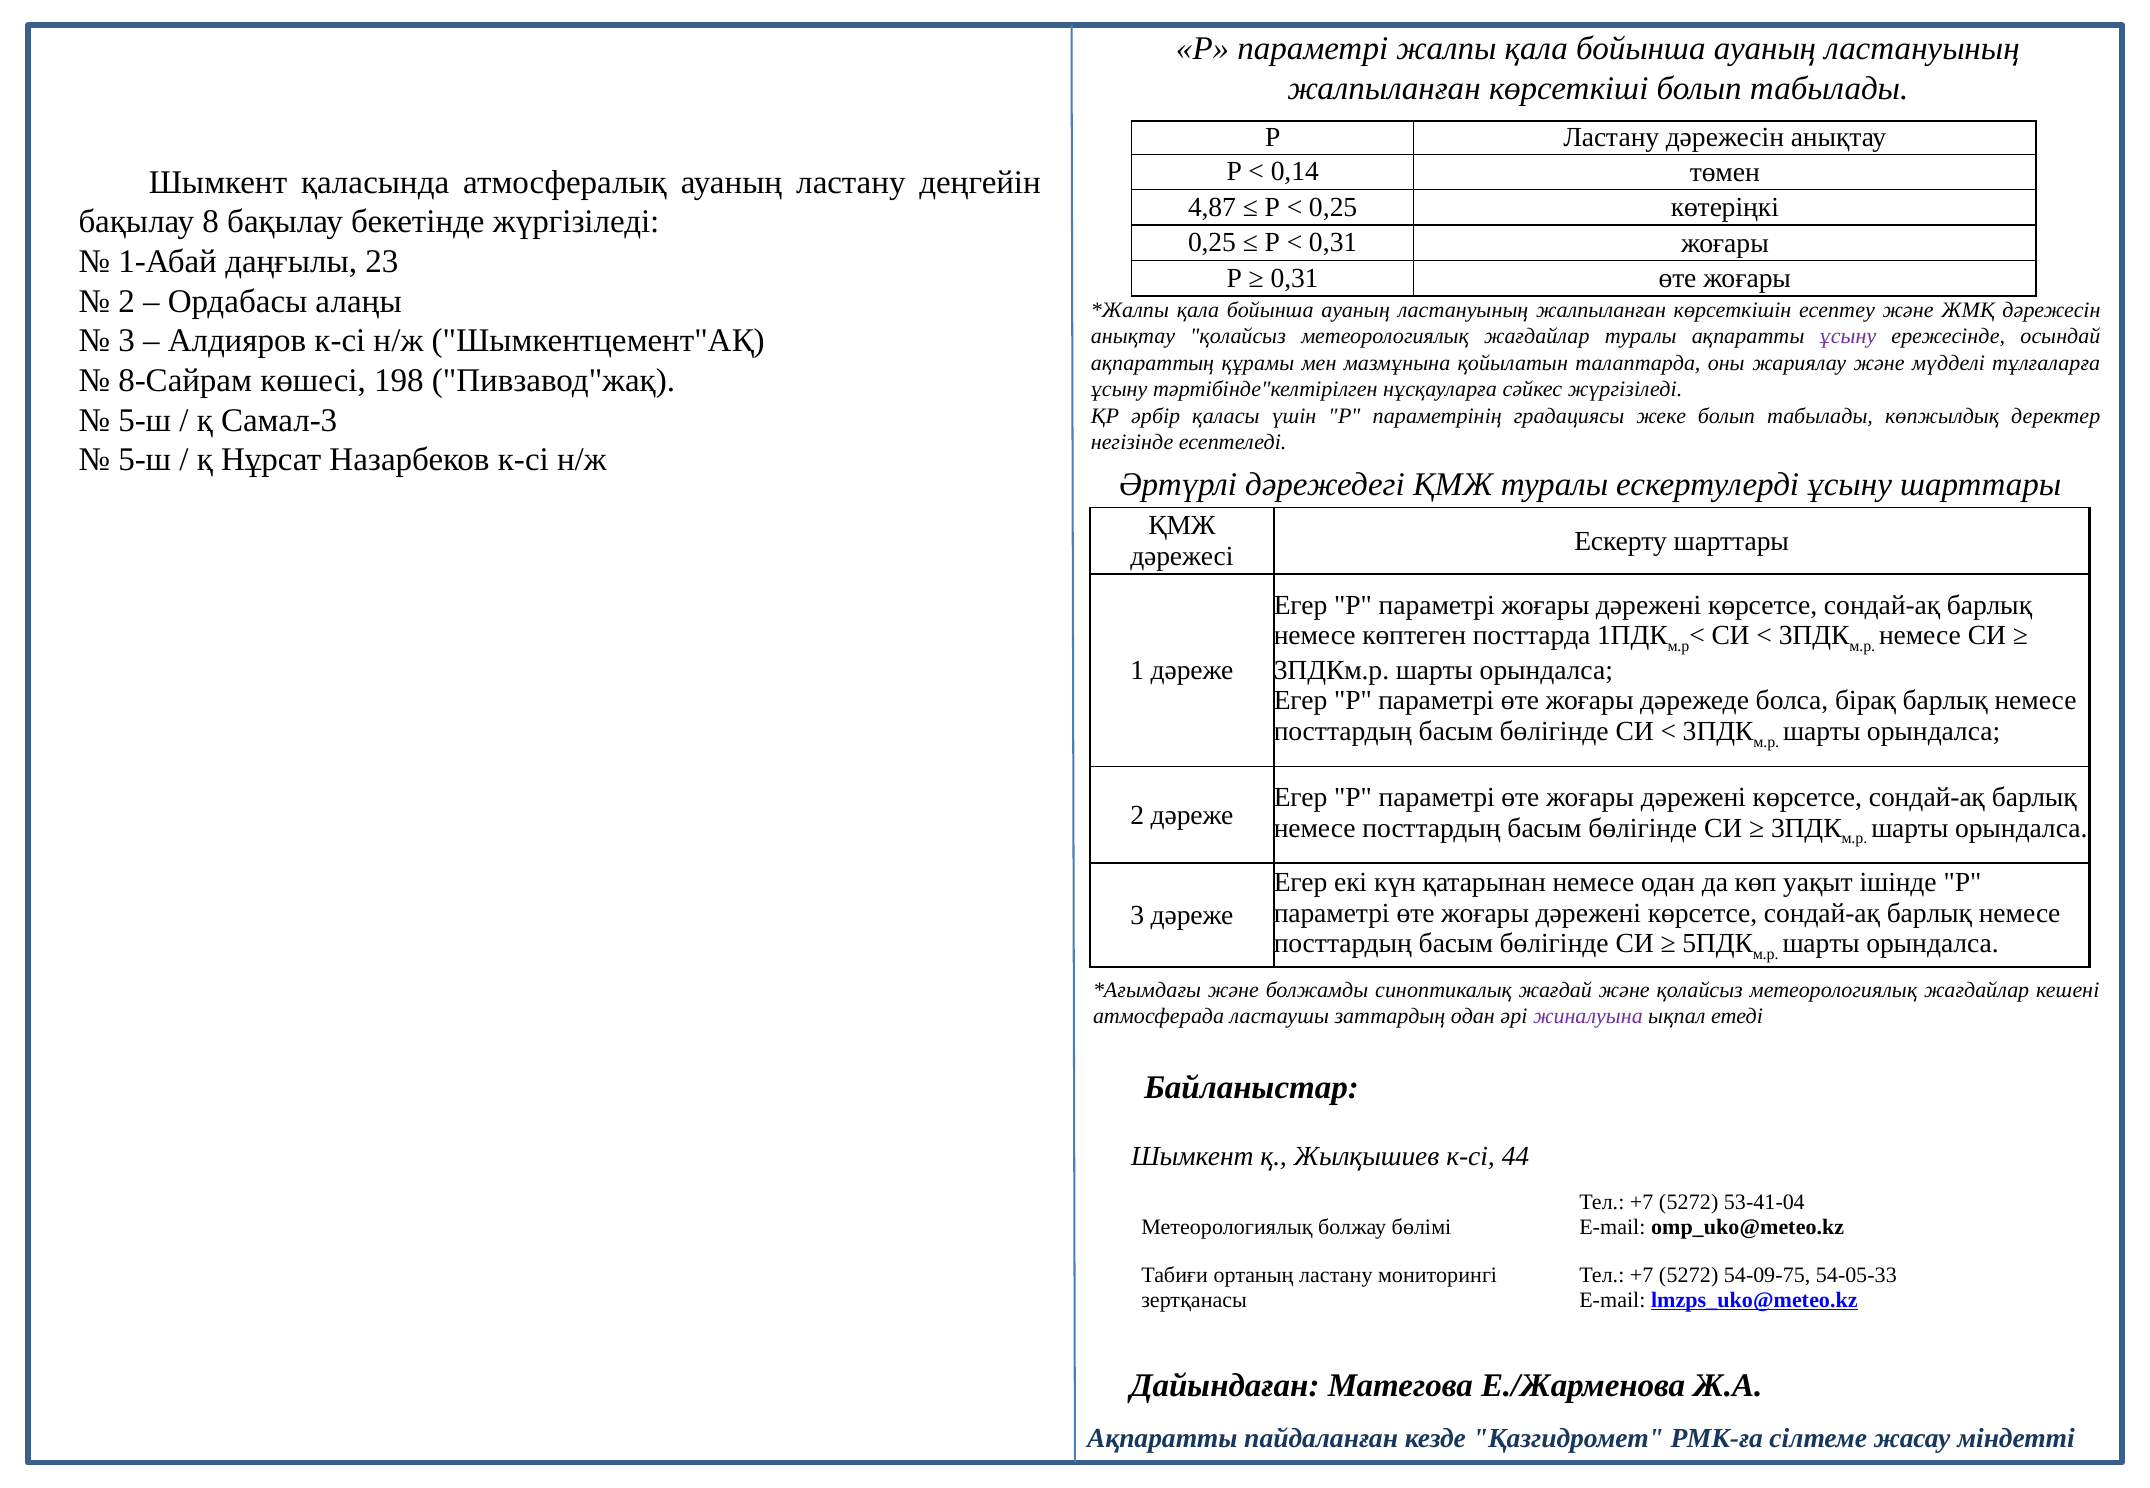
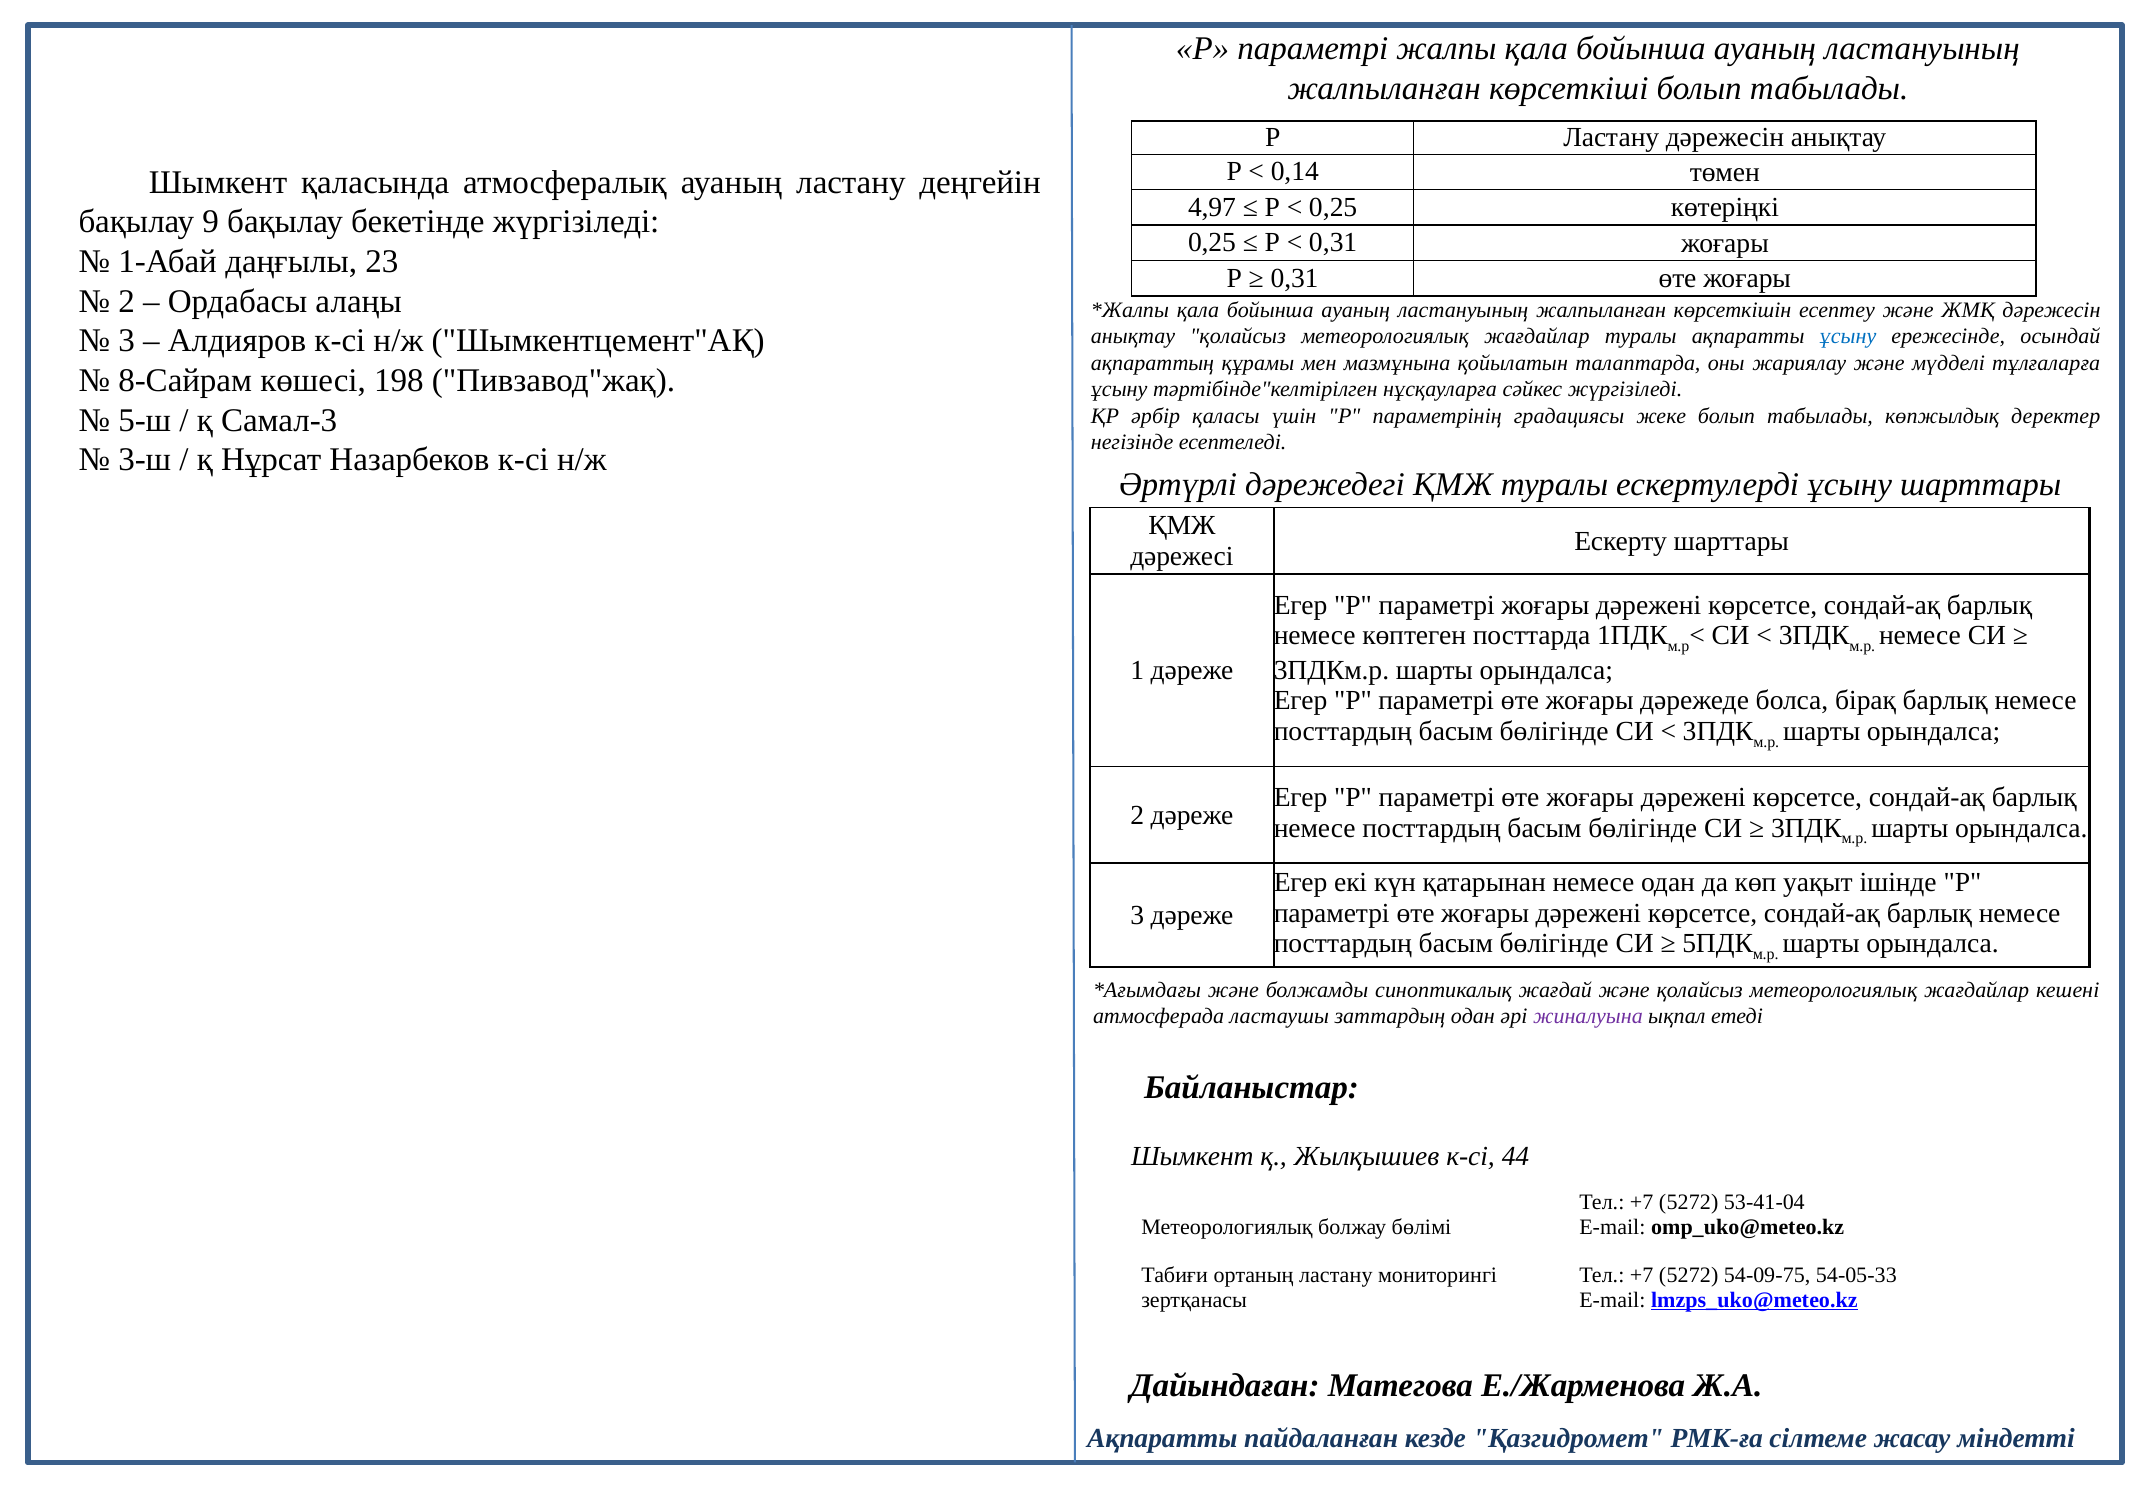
4,87: 4,87 -> 4,97
8: 8 -> 9
ұсыну at (1848, 337) colour: purple -> blue
5-ш at (145, 460): 5-ш -> 3-ш
